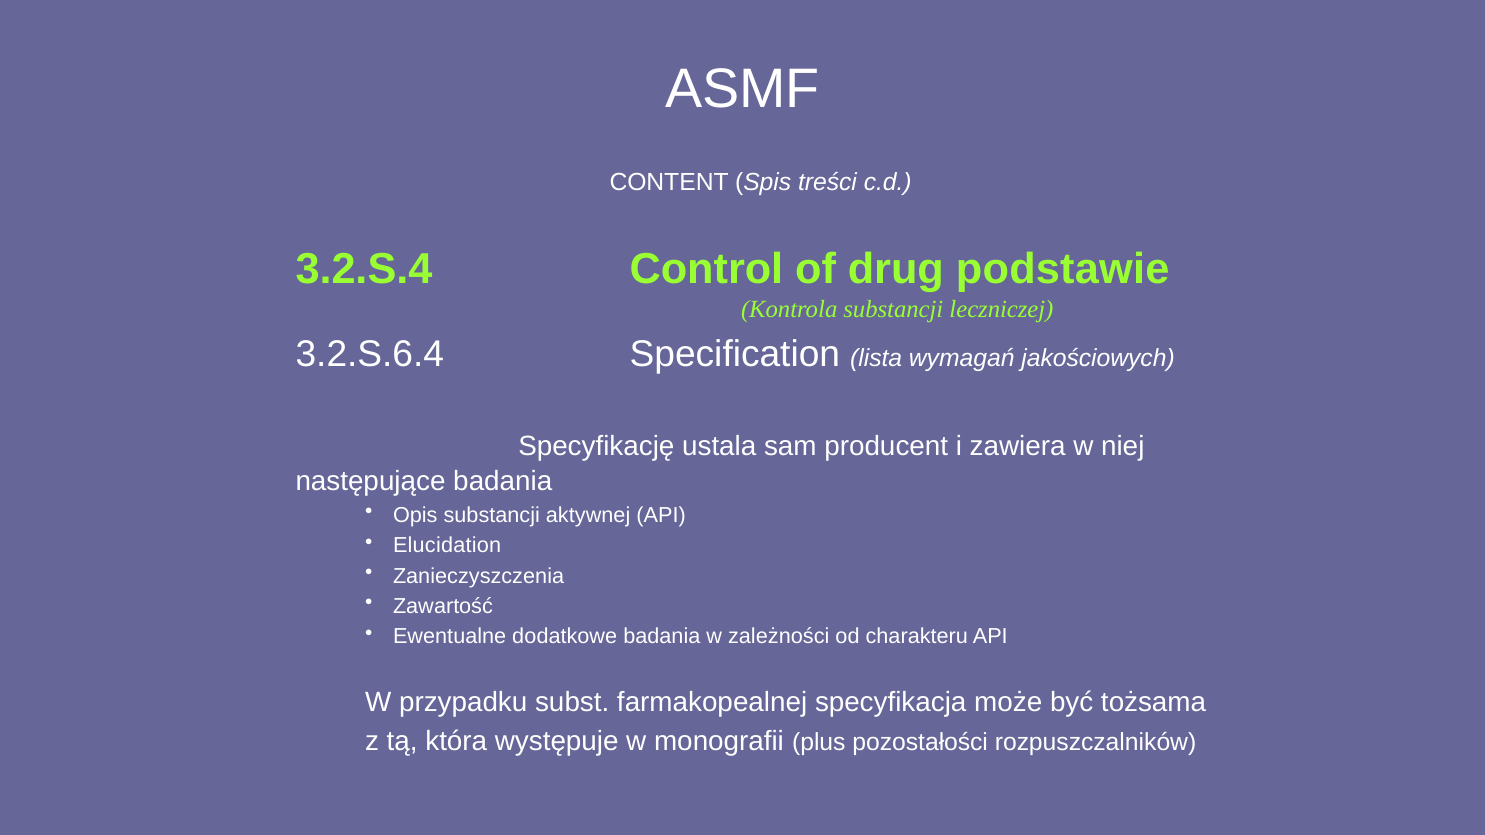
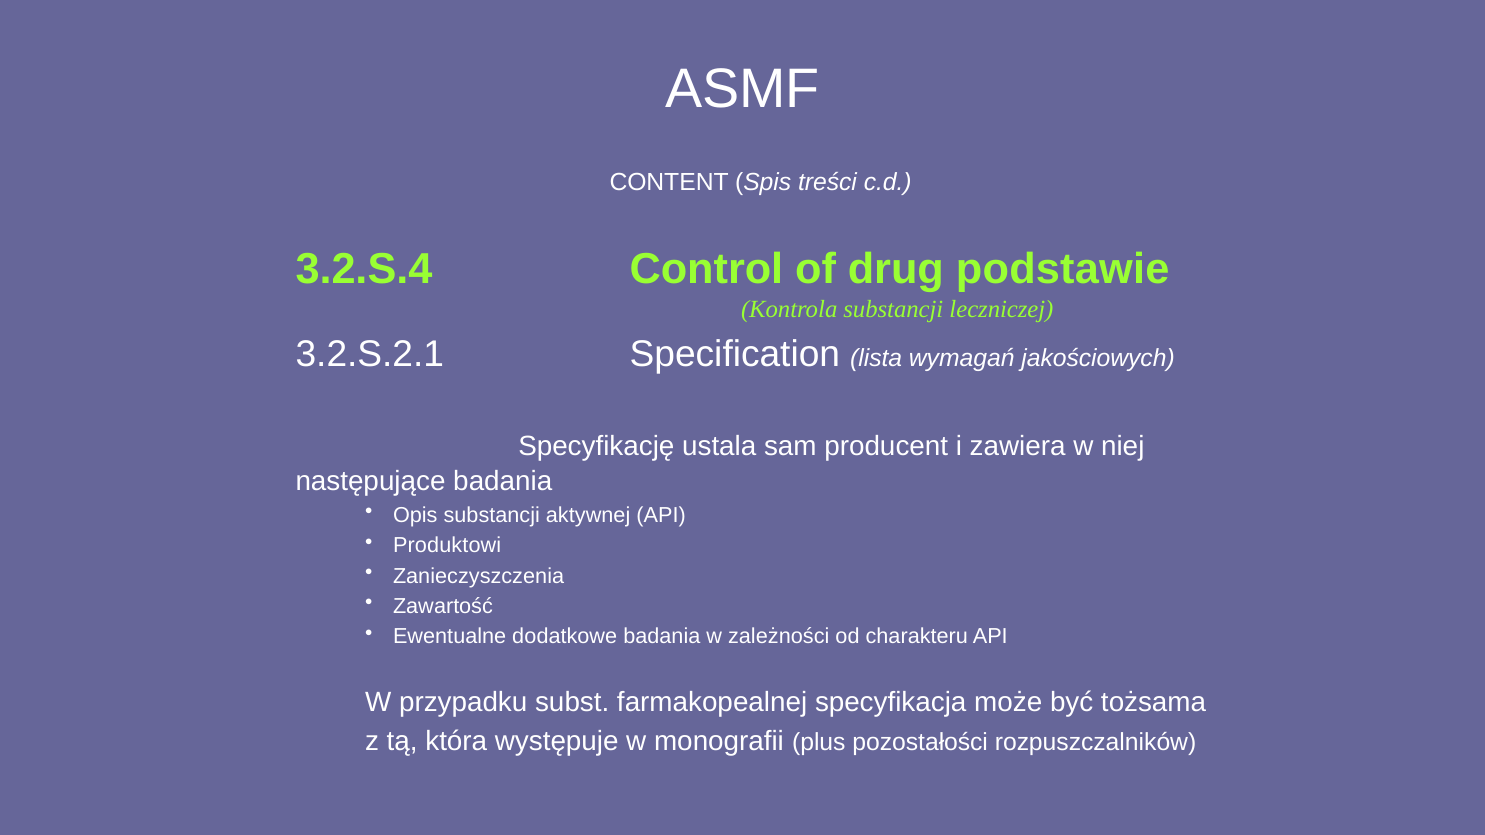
3.2.S.6.4: 3.2.S.6.4 -> 3.2.S.2.1
Elucidation: Elucidation -> Produktowi
